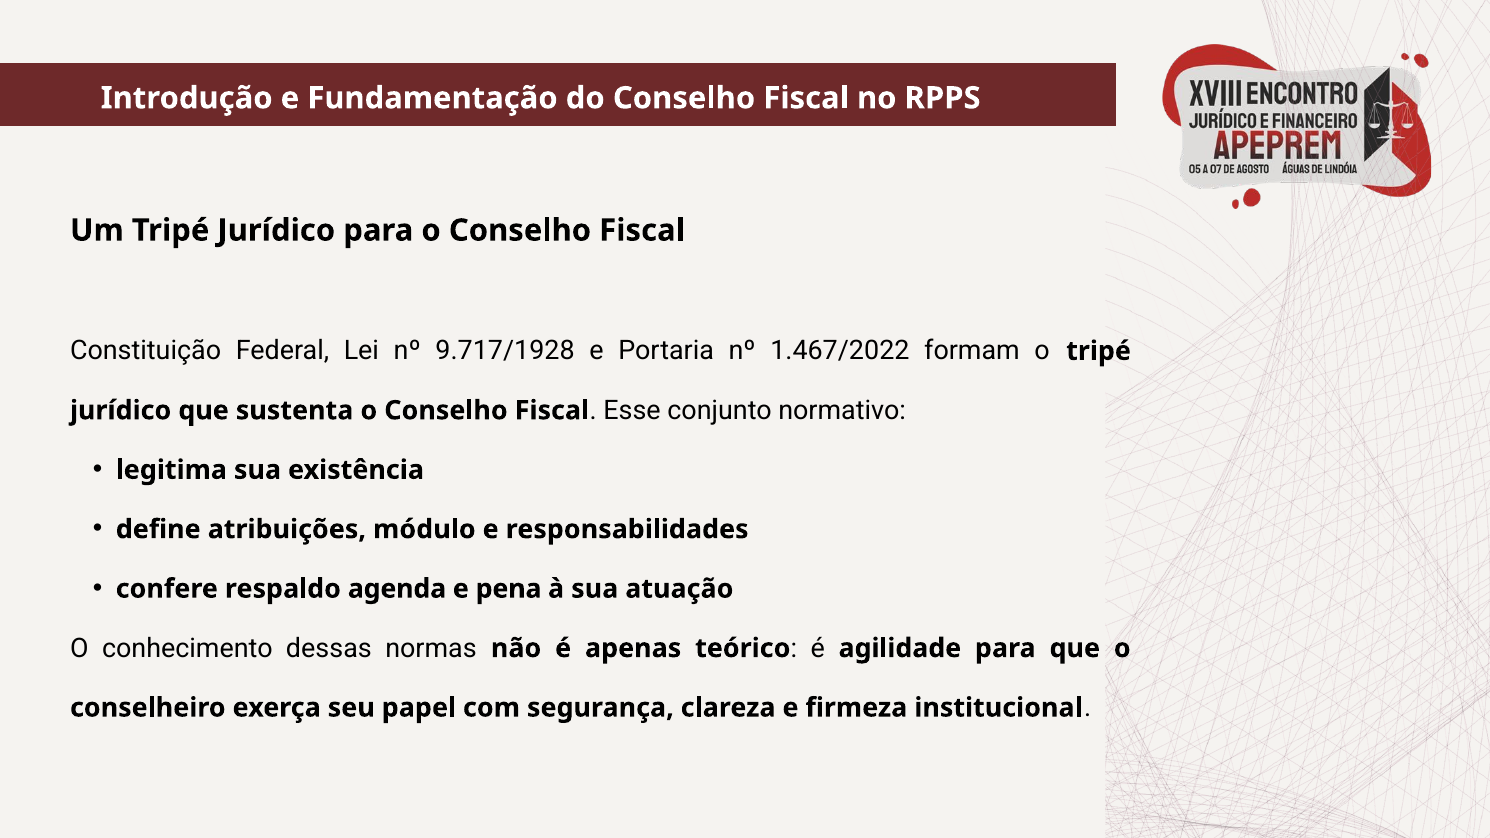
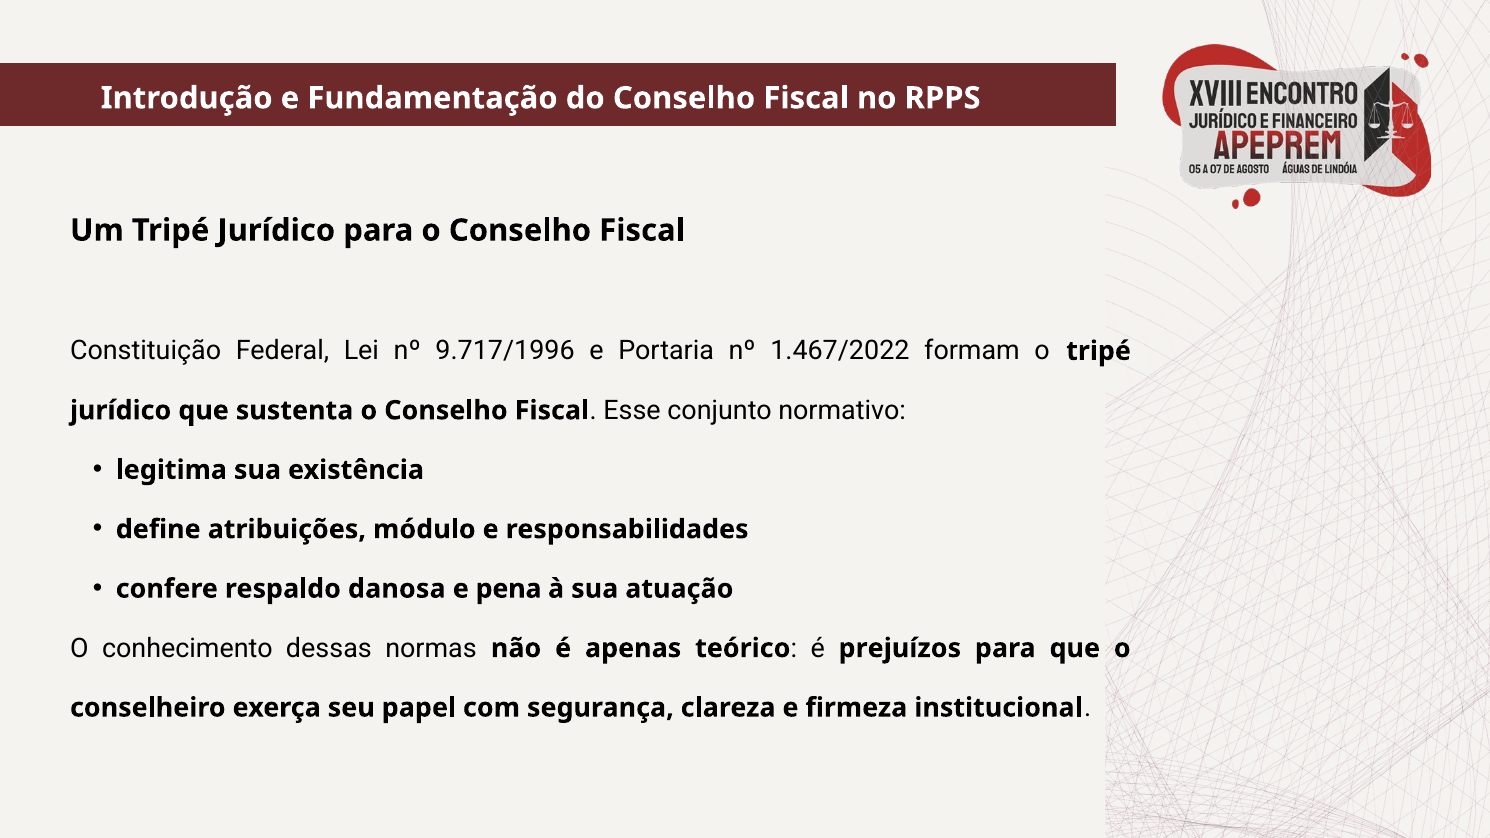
9.717/1928: 9.717/1928 -> 9.717/1996
agenda: agenda -> danosa
agilidade: agilidade -> prejuízos
